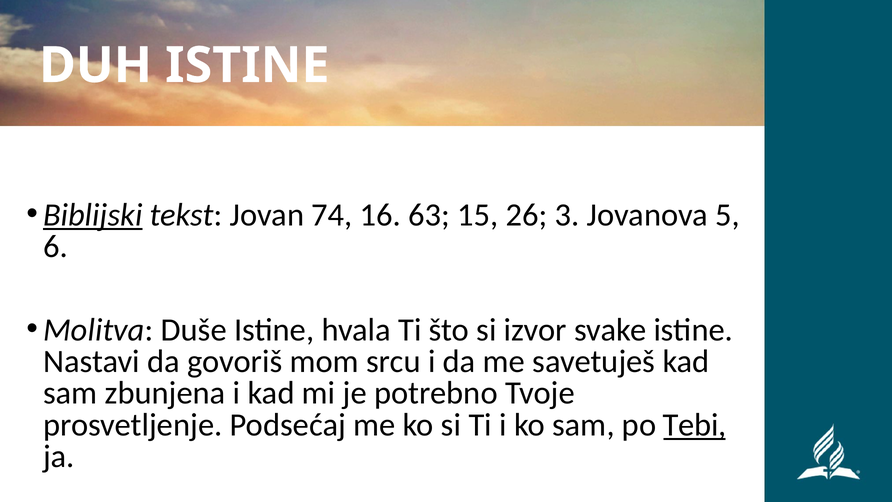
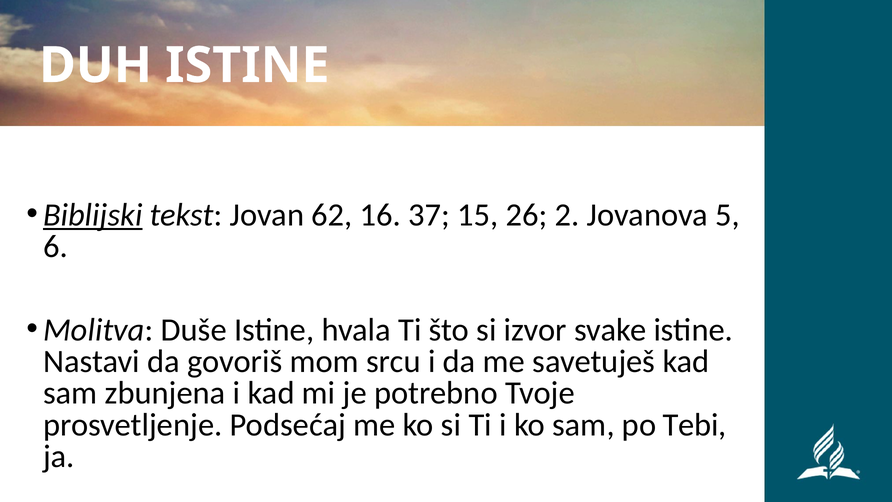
74: 74 -> 62
63: 63 -> 37
3: 3 -> 2
Tebi underline: present -> none
